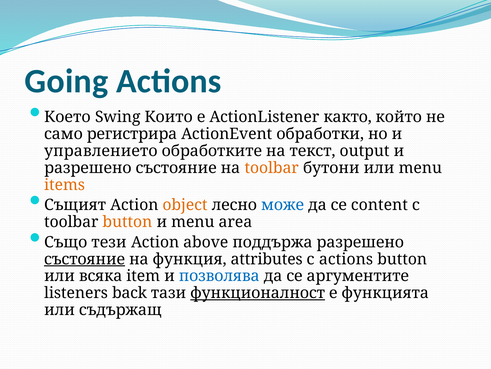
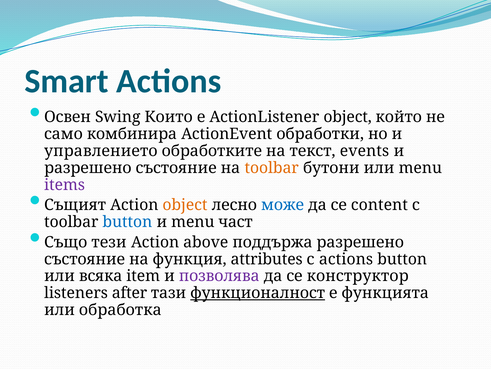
Going: Going -> Smart
Което: Което -> Освен
ActionListener както: както -> object
регистрира: регистрира -> комбинира
output: output -> events
items colour: orange -> purple
button at (127, 222) colour: orange -> blue
area: area -> част
състояние at (85, 259) underline: present -> none
позволява colour: blue -> purple
аргументите: аргументите -> конструктор
back: back -> after
съдържащ: съдържащ -> обработка
